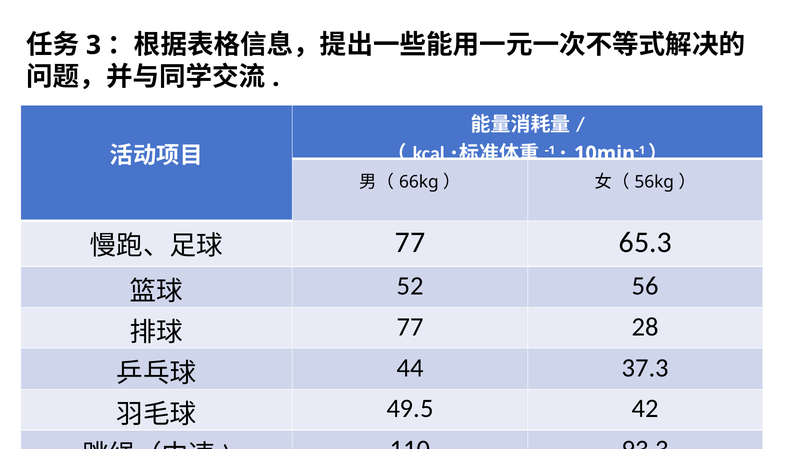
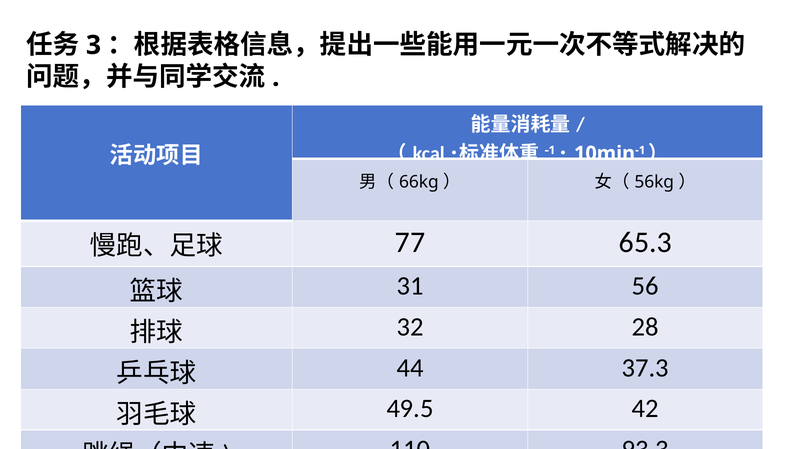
52: 52 -> 31
77 at (410, 326): 77 -> 32
